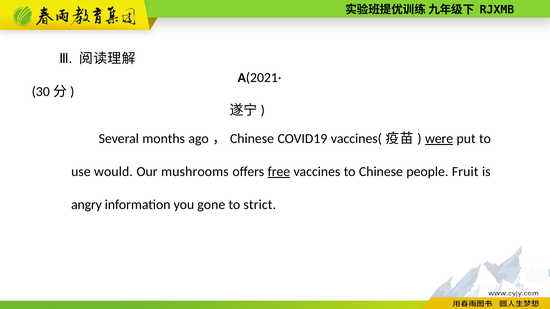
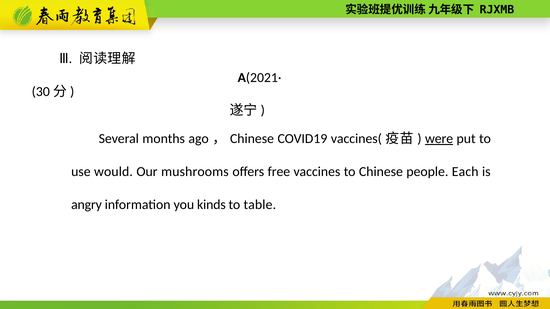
free underline: present -> none
Fruit: Fruit -> Each
gone: gone -> kinds
strict: strict -> table
